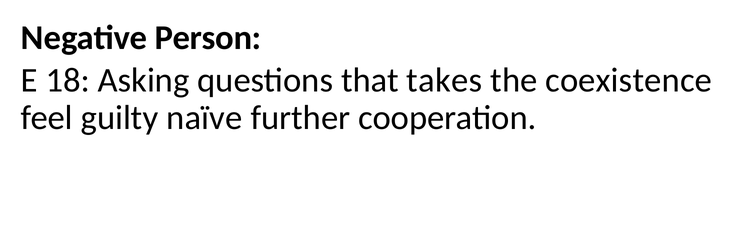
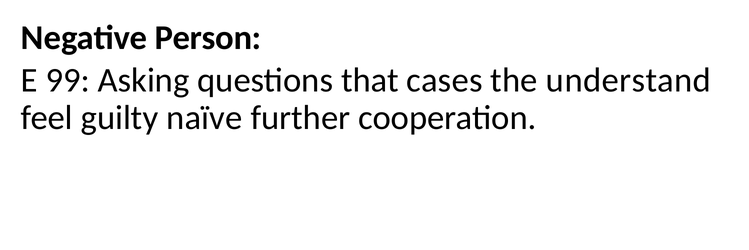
18: 18 -> 99
takes: takes -> cases
coexistence: coexistence -> understand
